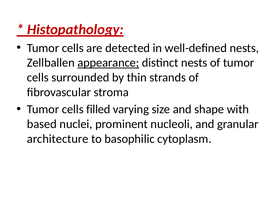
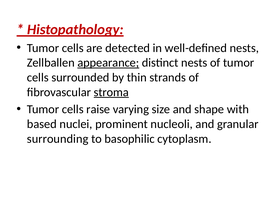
stroma underline: none -> present
filled: filled -> raise
architecture: architecture -> surrounding
